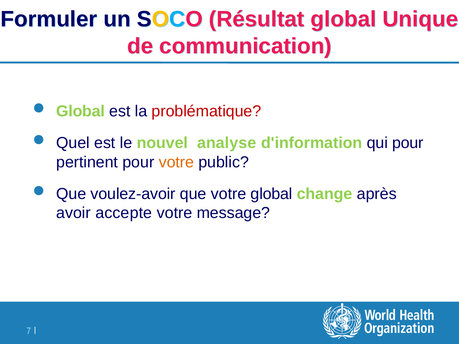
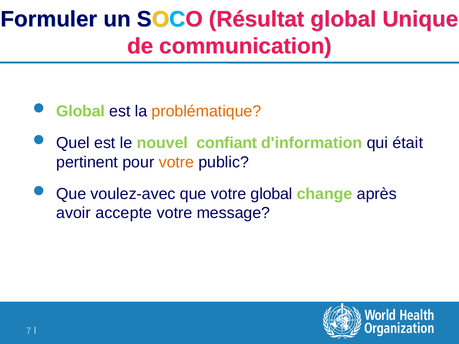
problématique colour: red -> orange
analyse: analyse -> confiant
qui pour: pour -> était
voulez-avoir: voulez-avoir -> voulez-avec
